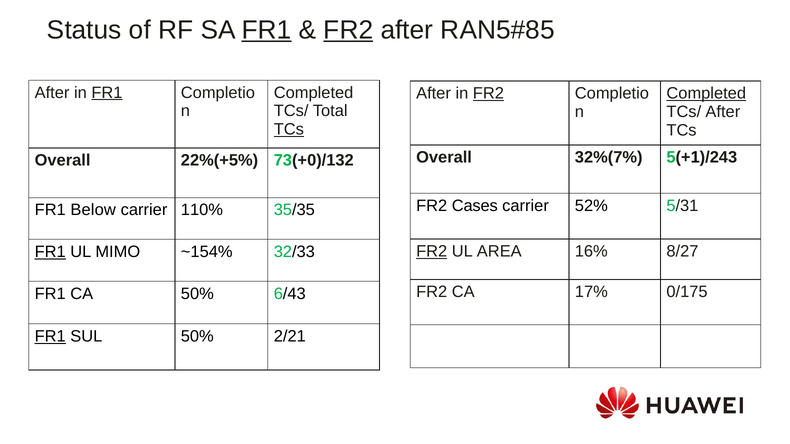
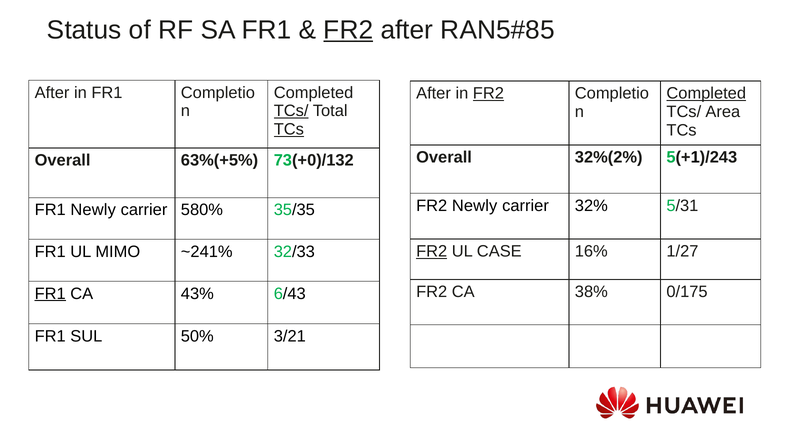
FR1 at (266, 30) underline: present -> none
FR1 at (107, 93) underline: present -> none
TCs/ at (291, 111) underline: none -> present
TCs/ After: After -> Area
32%(7%: 32%(7% -> 32%(2%
22%(+5%: 22%(+5% -> 63%(+5%
FR2 Cases: Cases -> Newly
52%: 52% -> 32%
FR1 Below: Below -> Newly
110%: 110% -> 580%
AREA: AREA -> CASE
8/27: 8/27 -> 1/27
FR1 at (50, 252) underline: present -> none
~154%: ~154% -> ~241%
17%: 17% -> 38%
FR1 at (50, 294) underline: none -> present
CA 50%: 50% -> 43%
FR1 at (50, 336) underline: present -> none
2/21: 2/21 -> 3/21
